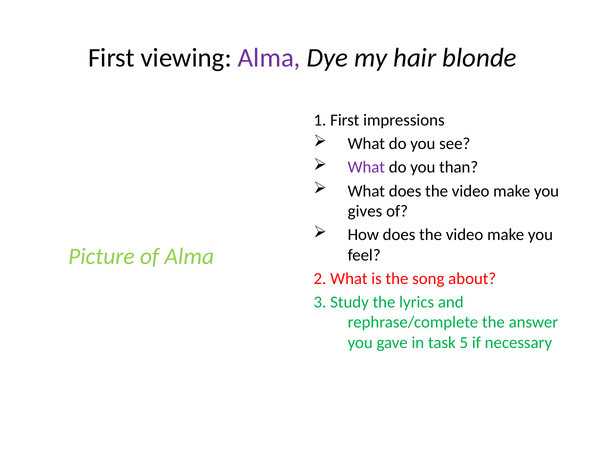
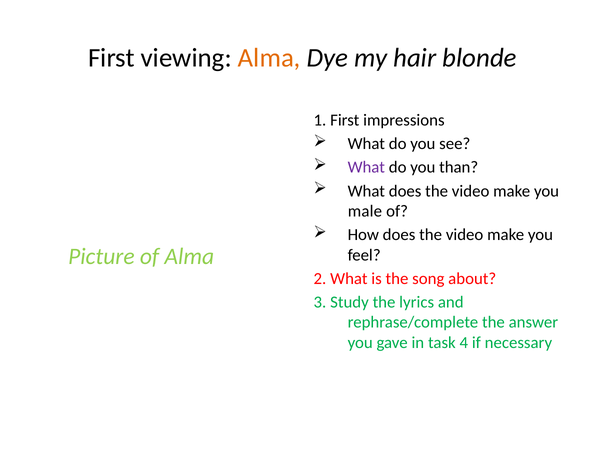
Alma at (269, 58) colour: purple -> orange
gives: gives -> male
5: 5 -> 4
